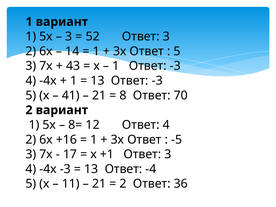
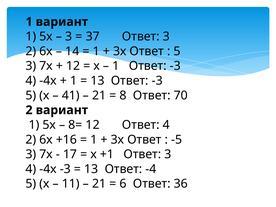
52: 52 -> 37
43 at (73, 66): 43 -> 12
2 at (123, 184): 2 -> 6
